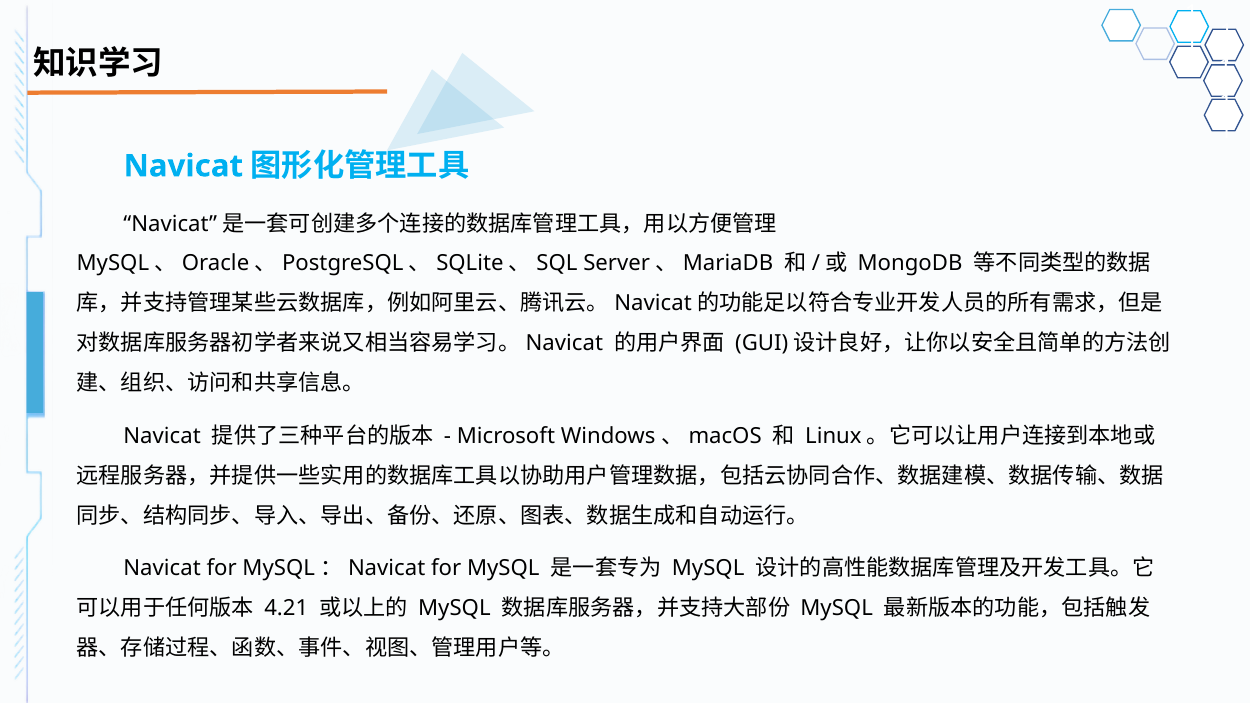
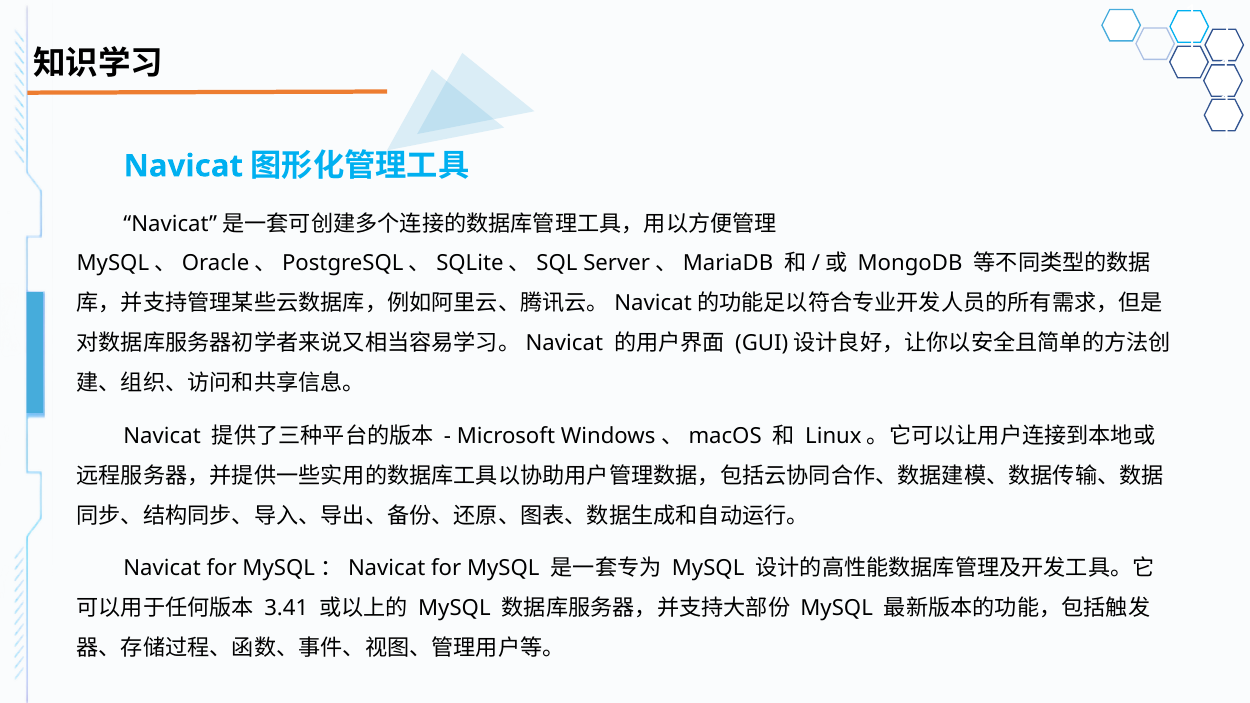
4.21: 4.21 -> 3.41
